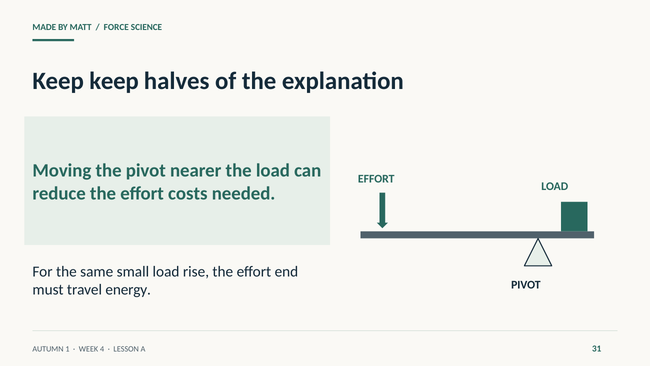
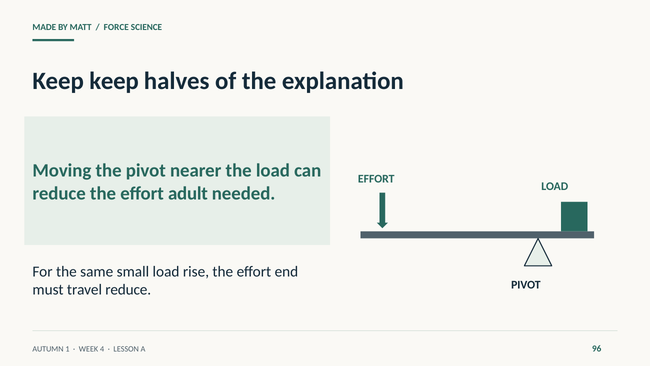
costs: costs -> adult
travel energy: energy -> reduce
31: 31 -> 96
